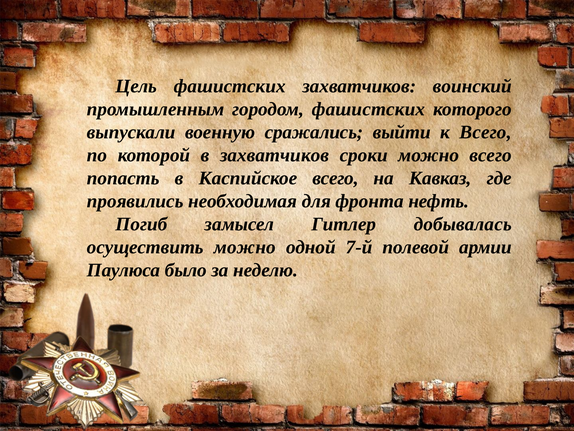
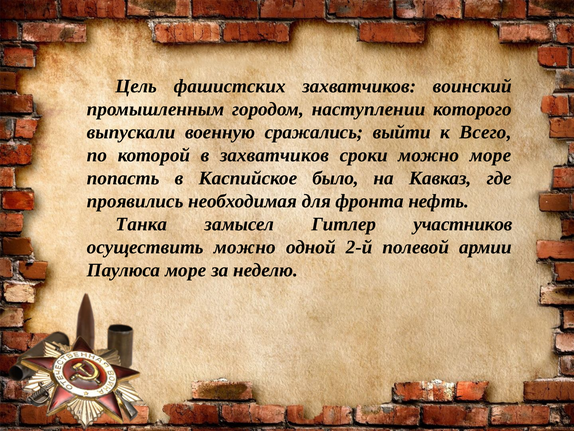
городом фашистских: фашистских -> наступлении
можно всего: всего -> море
Каспийское всего: всего -> было
Погиб: Погиб -> Танка
добывалась: добывалась -> участников
7-й: 7-й -> 2-й
Паулюса было: было -> море
